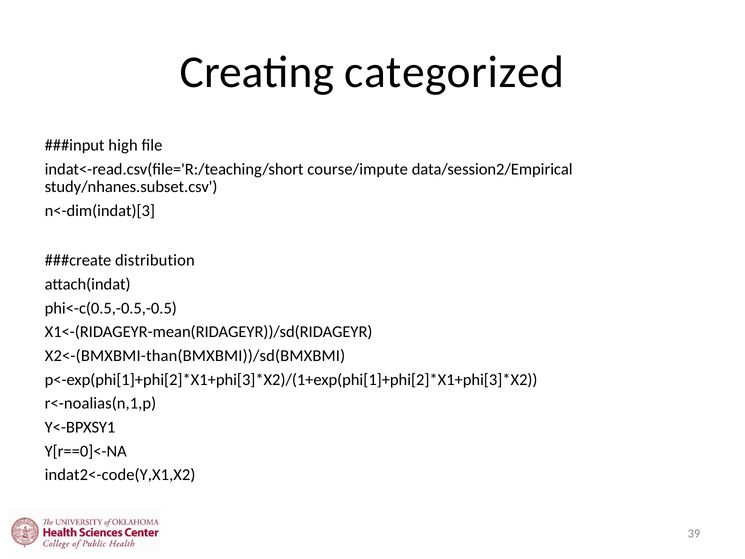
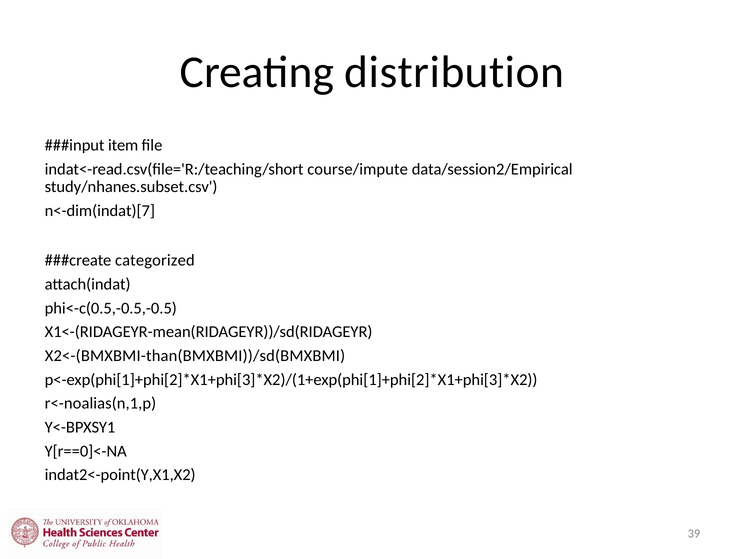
categorized: categorized -> distribution
high: high -> item
n<-dim(indat)[3: n<-dim(indat)[3 -> n<-dim(indat)[7
distribution: distribution -> categorized
indat2<-code(Y,X1,X2: indat2<-code(Y,X1,X2 -> indat2<-point(Y,X1,X2
